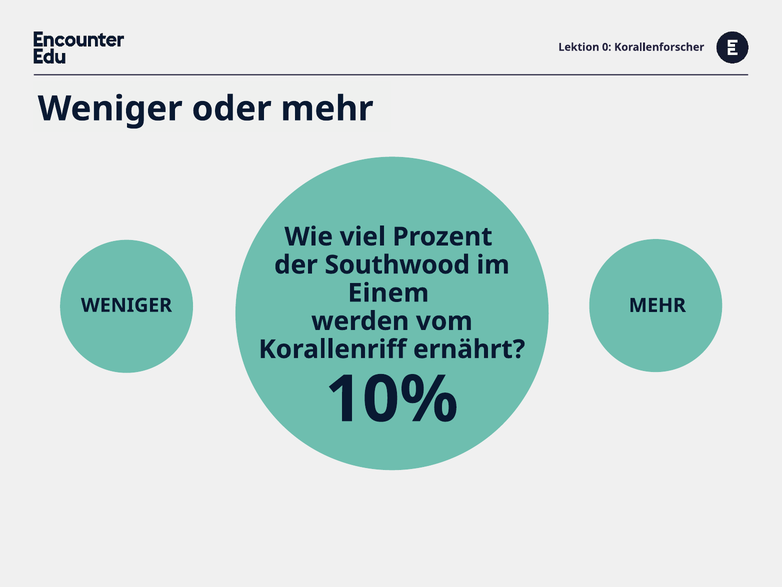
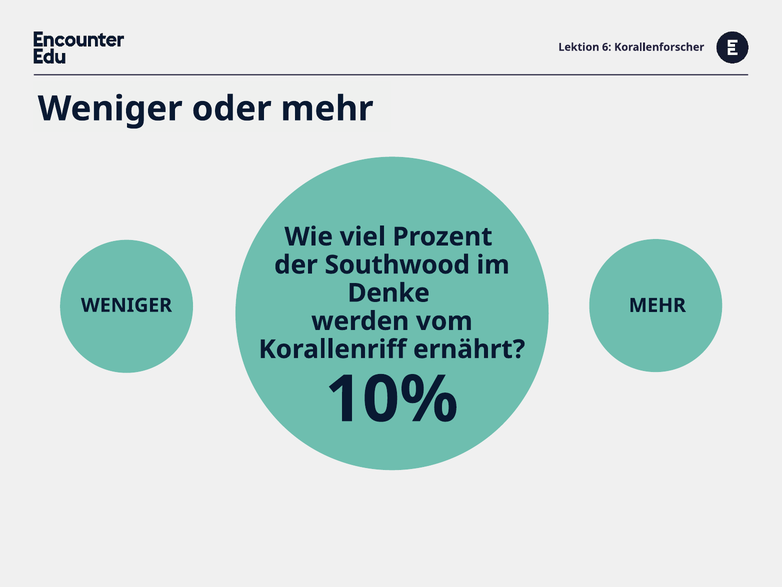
0: 0 -> 6
Einem: Einem -> Denke
